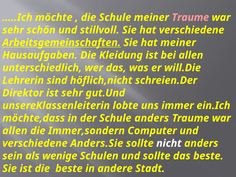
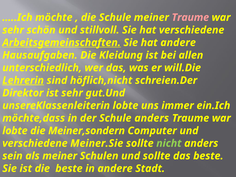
hat meiner: meiner -> andere
Lehrerin underline: none -> present
allen at (15, 131): allen -> lobte
Immer,sondern: Immer,sondern -> Meiner,sondern
Anders.Sie: Anders.Sie -> Meiner.Sie
nicht colour: white -> light green
als wenige: wenige -> meiner
